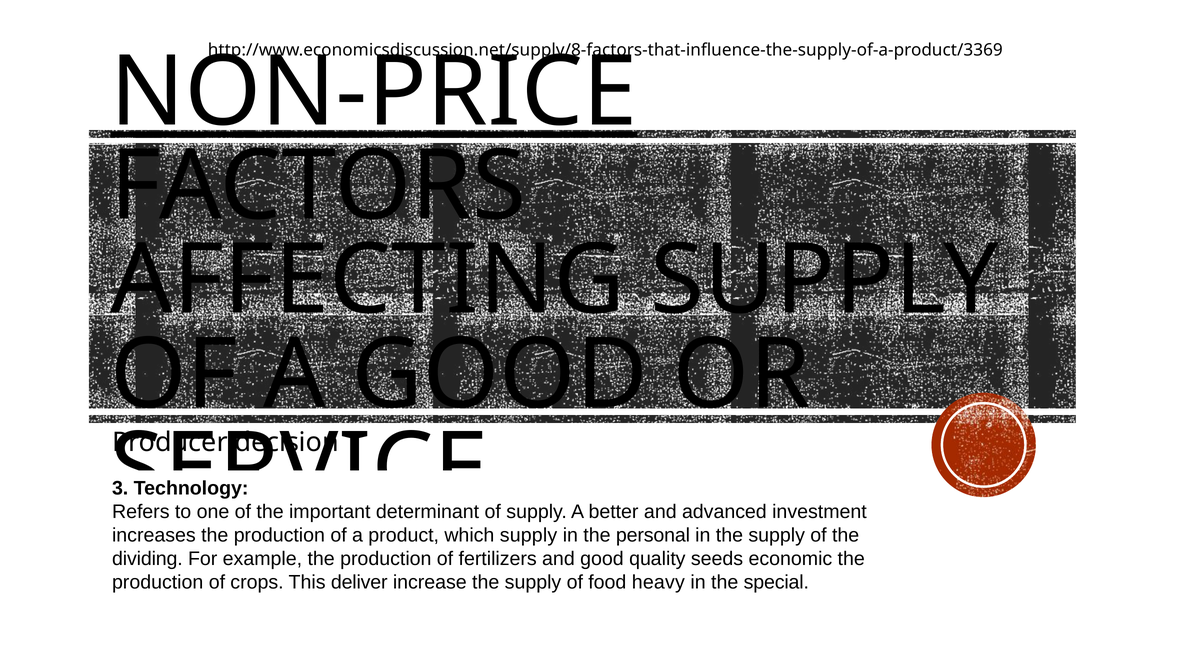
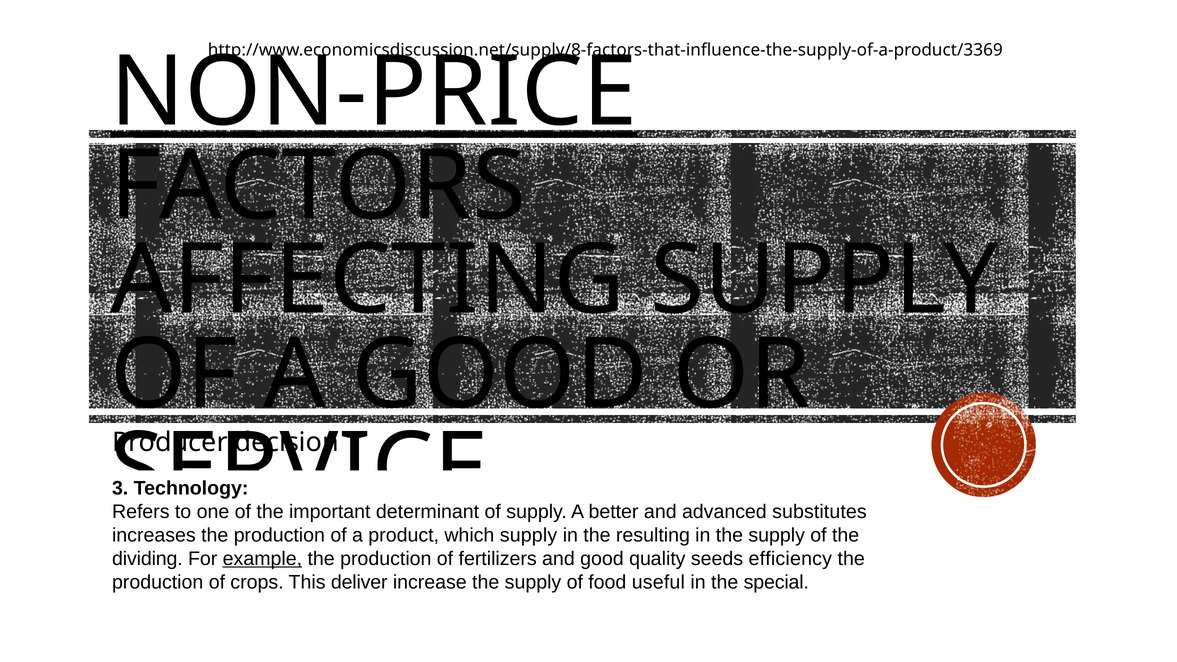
investment: investment -> substitutes
personal: personal -> resulting
example underline: none -> present
economic: economic -> efficiency
heavy: heavy -> useful
